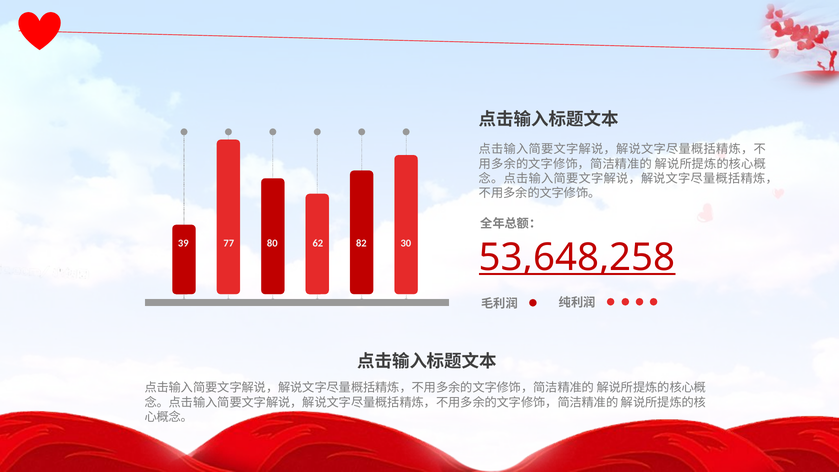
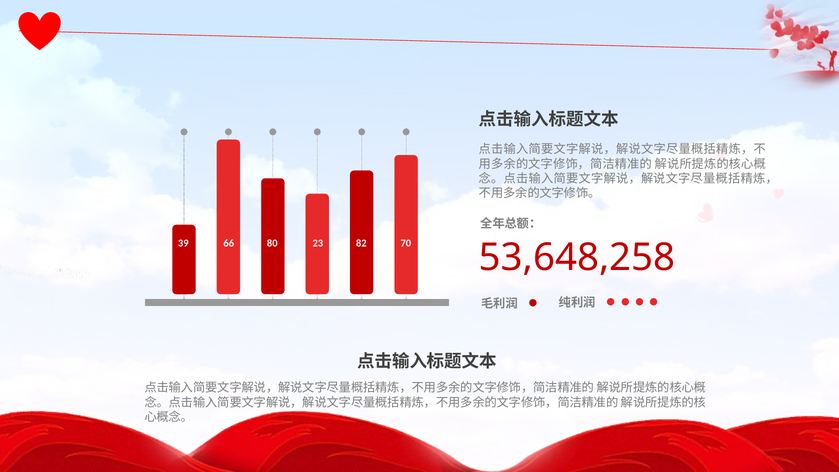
77: 77 -> 66
62: 62 -> 23
30: 30 -> 70
53,648,258 underline: present -> none
